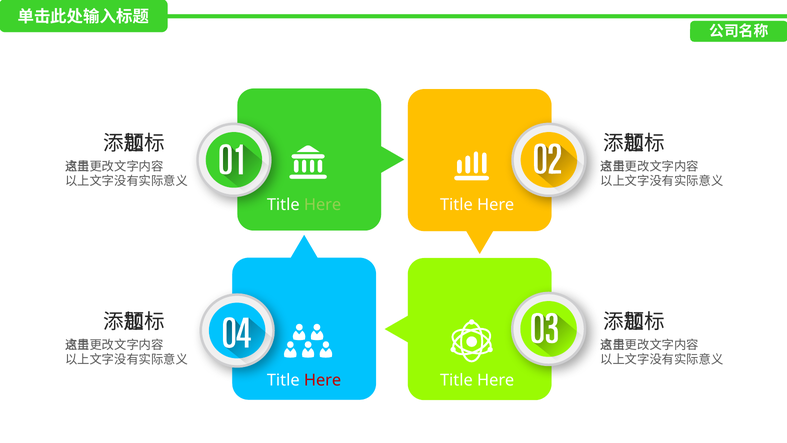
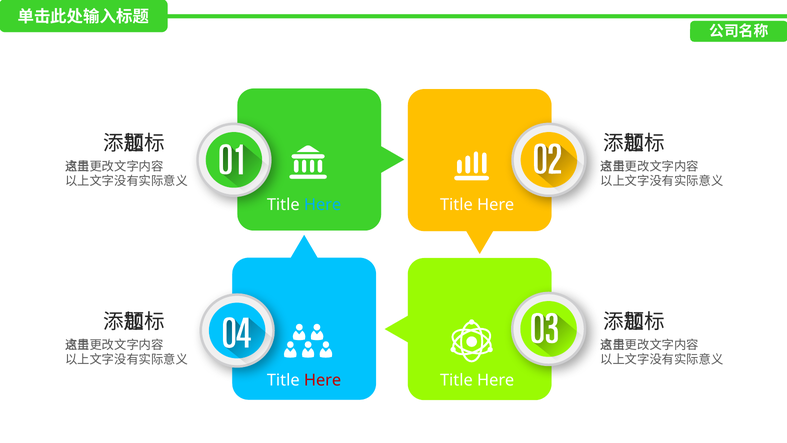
Here at (323, 205) colour: light green -> light blue
